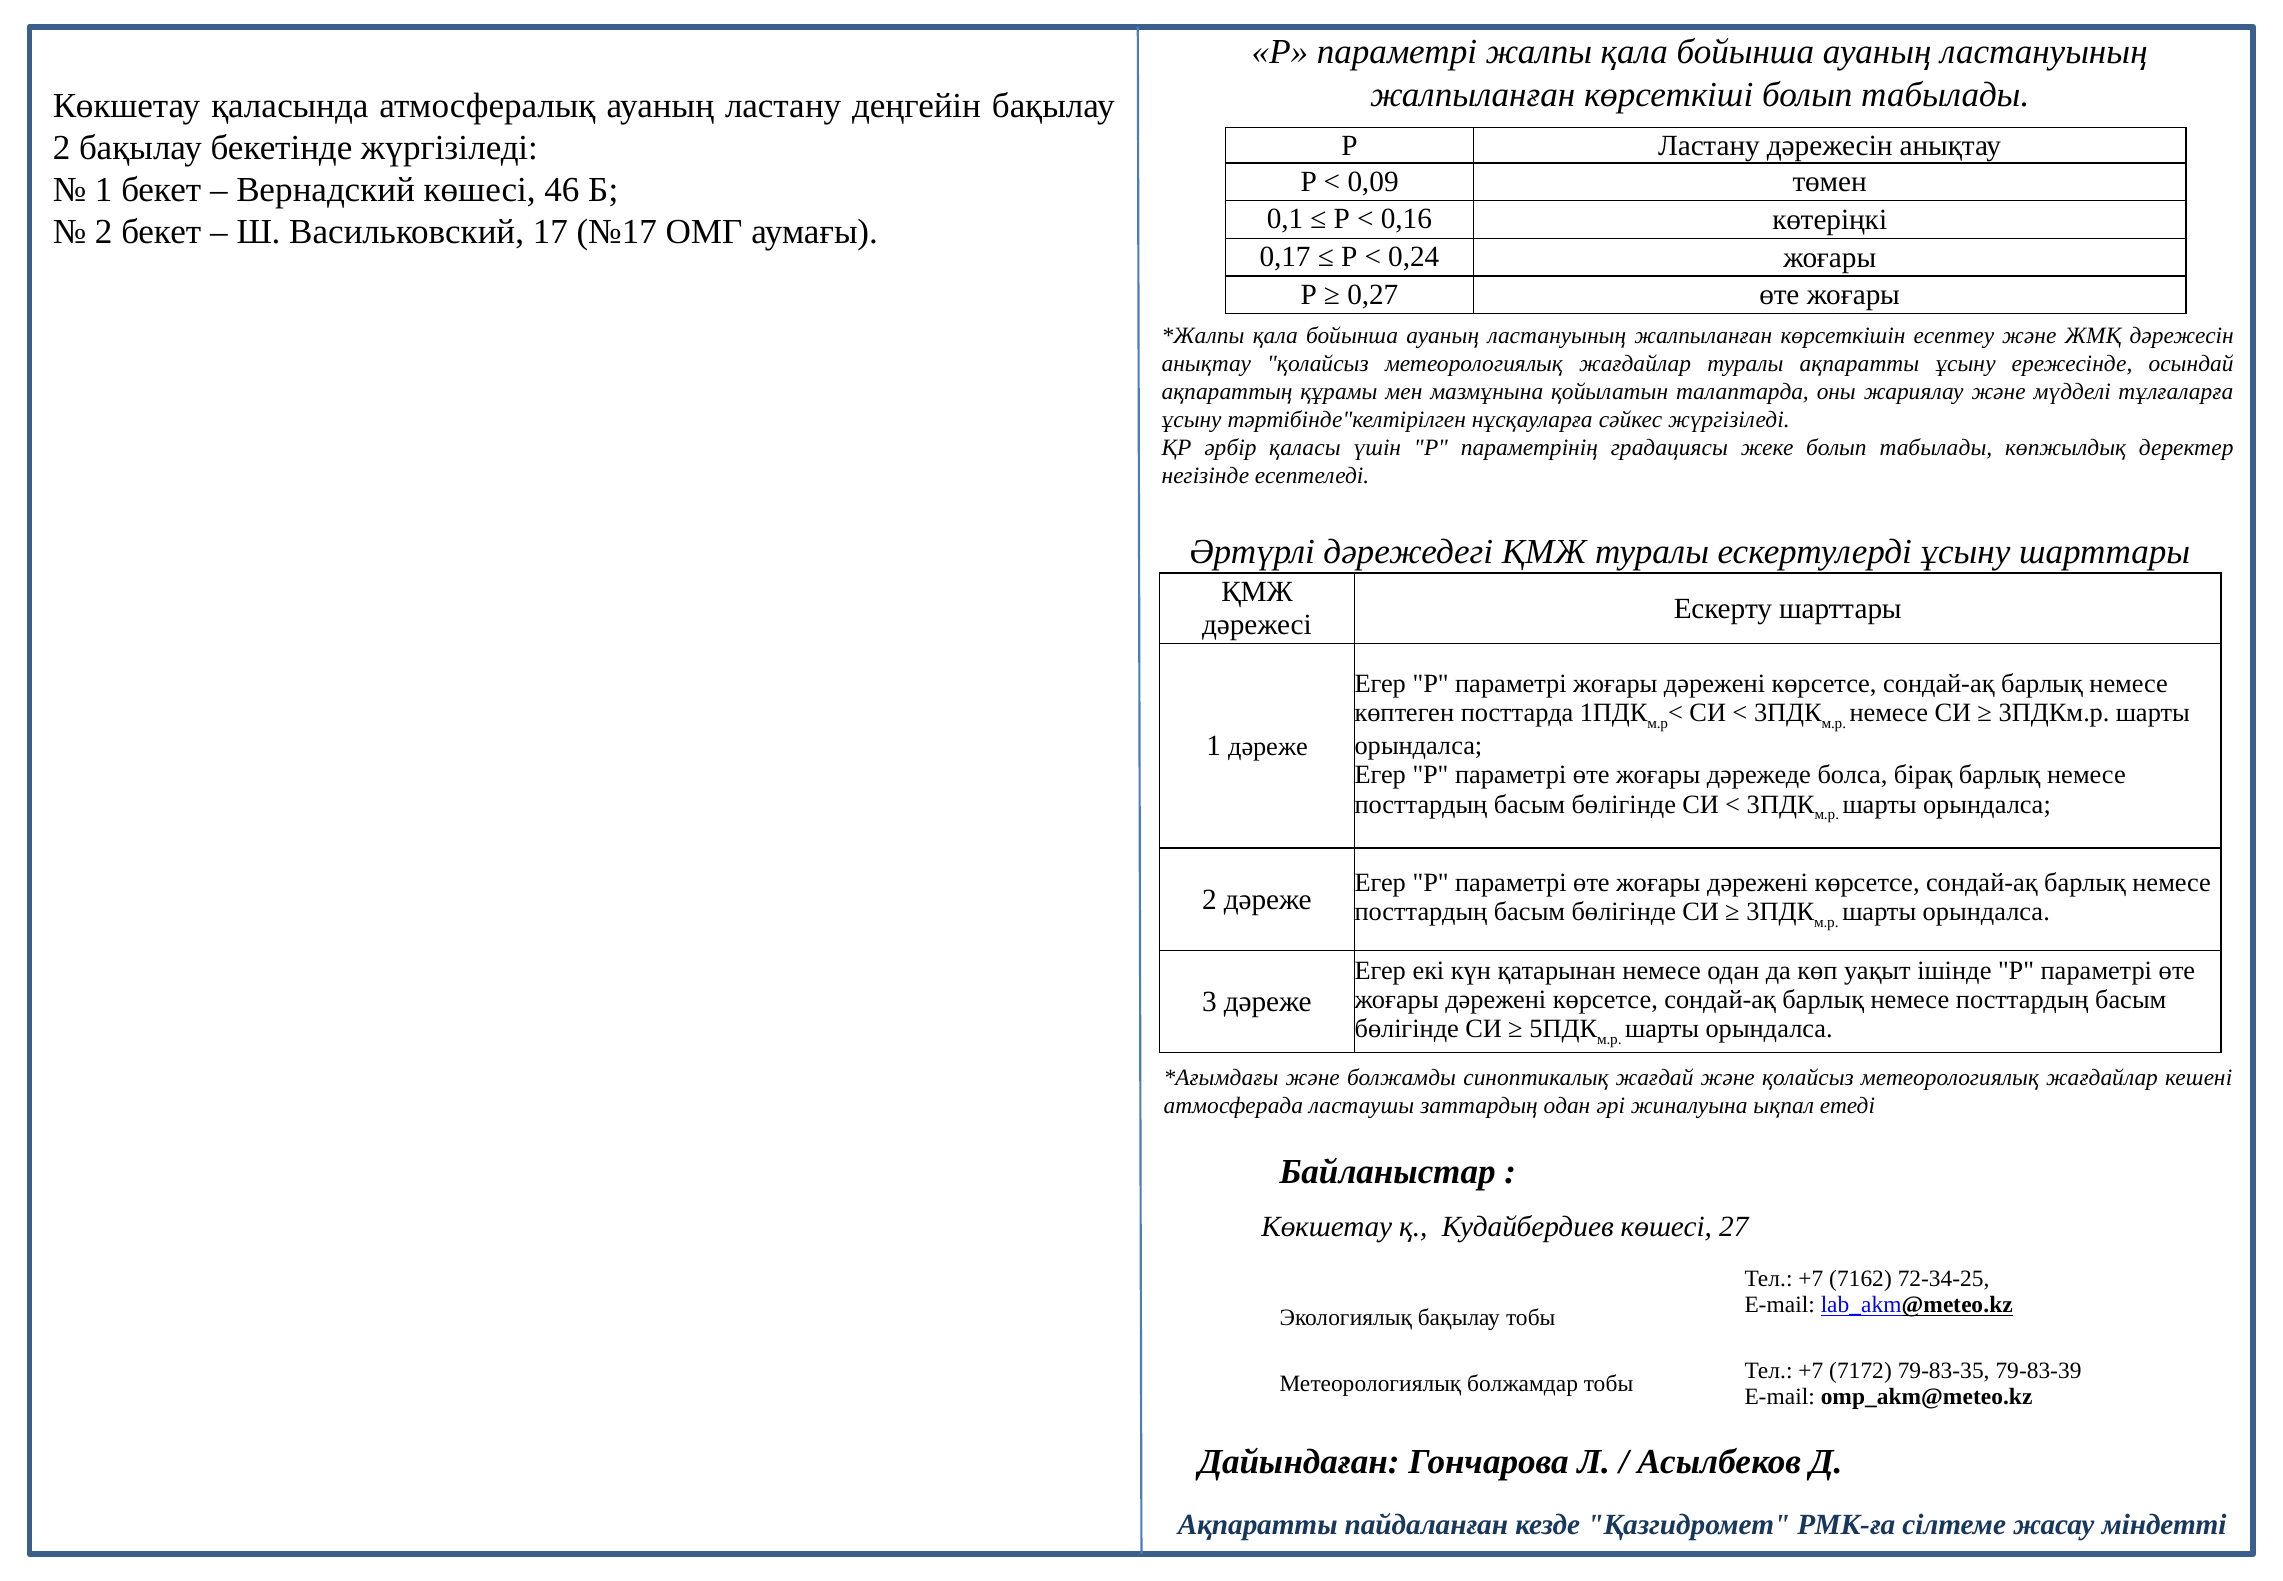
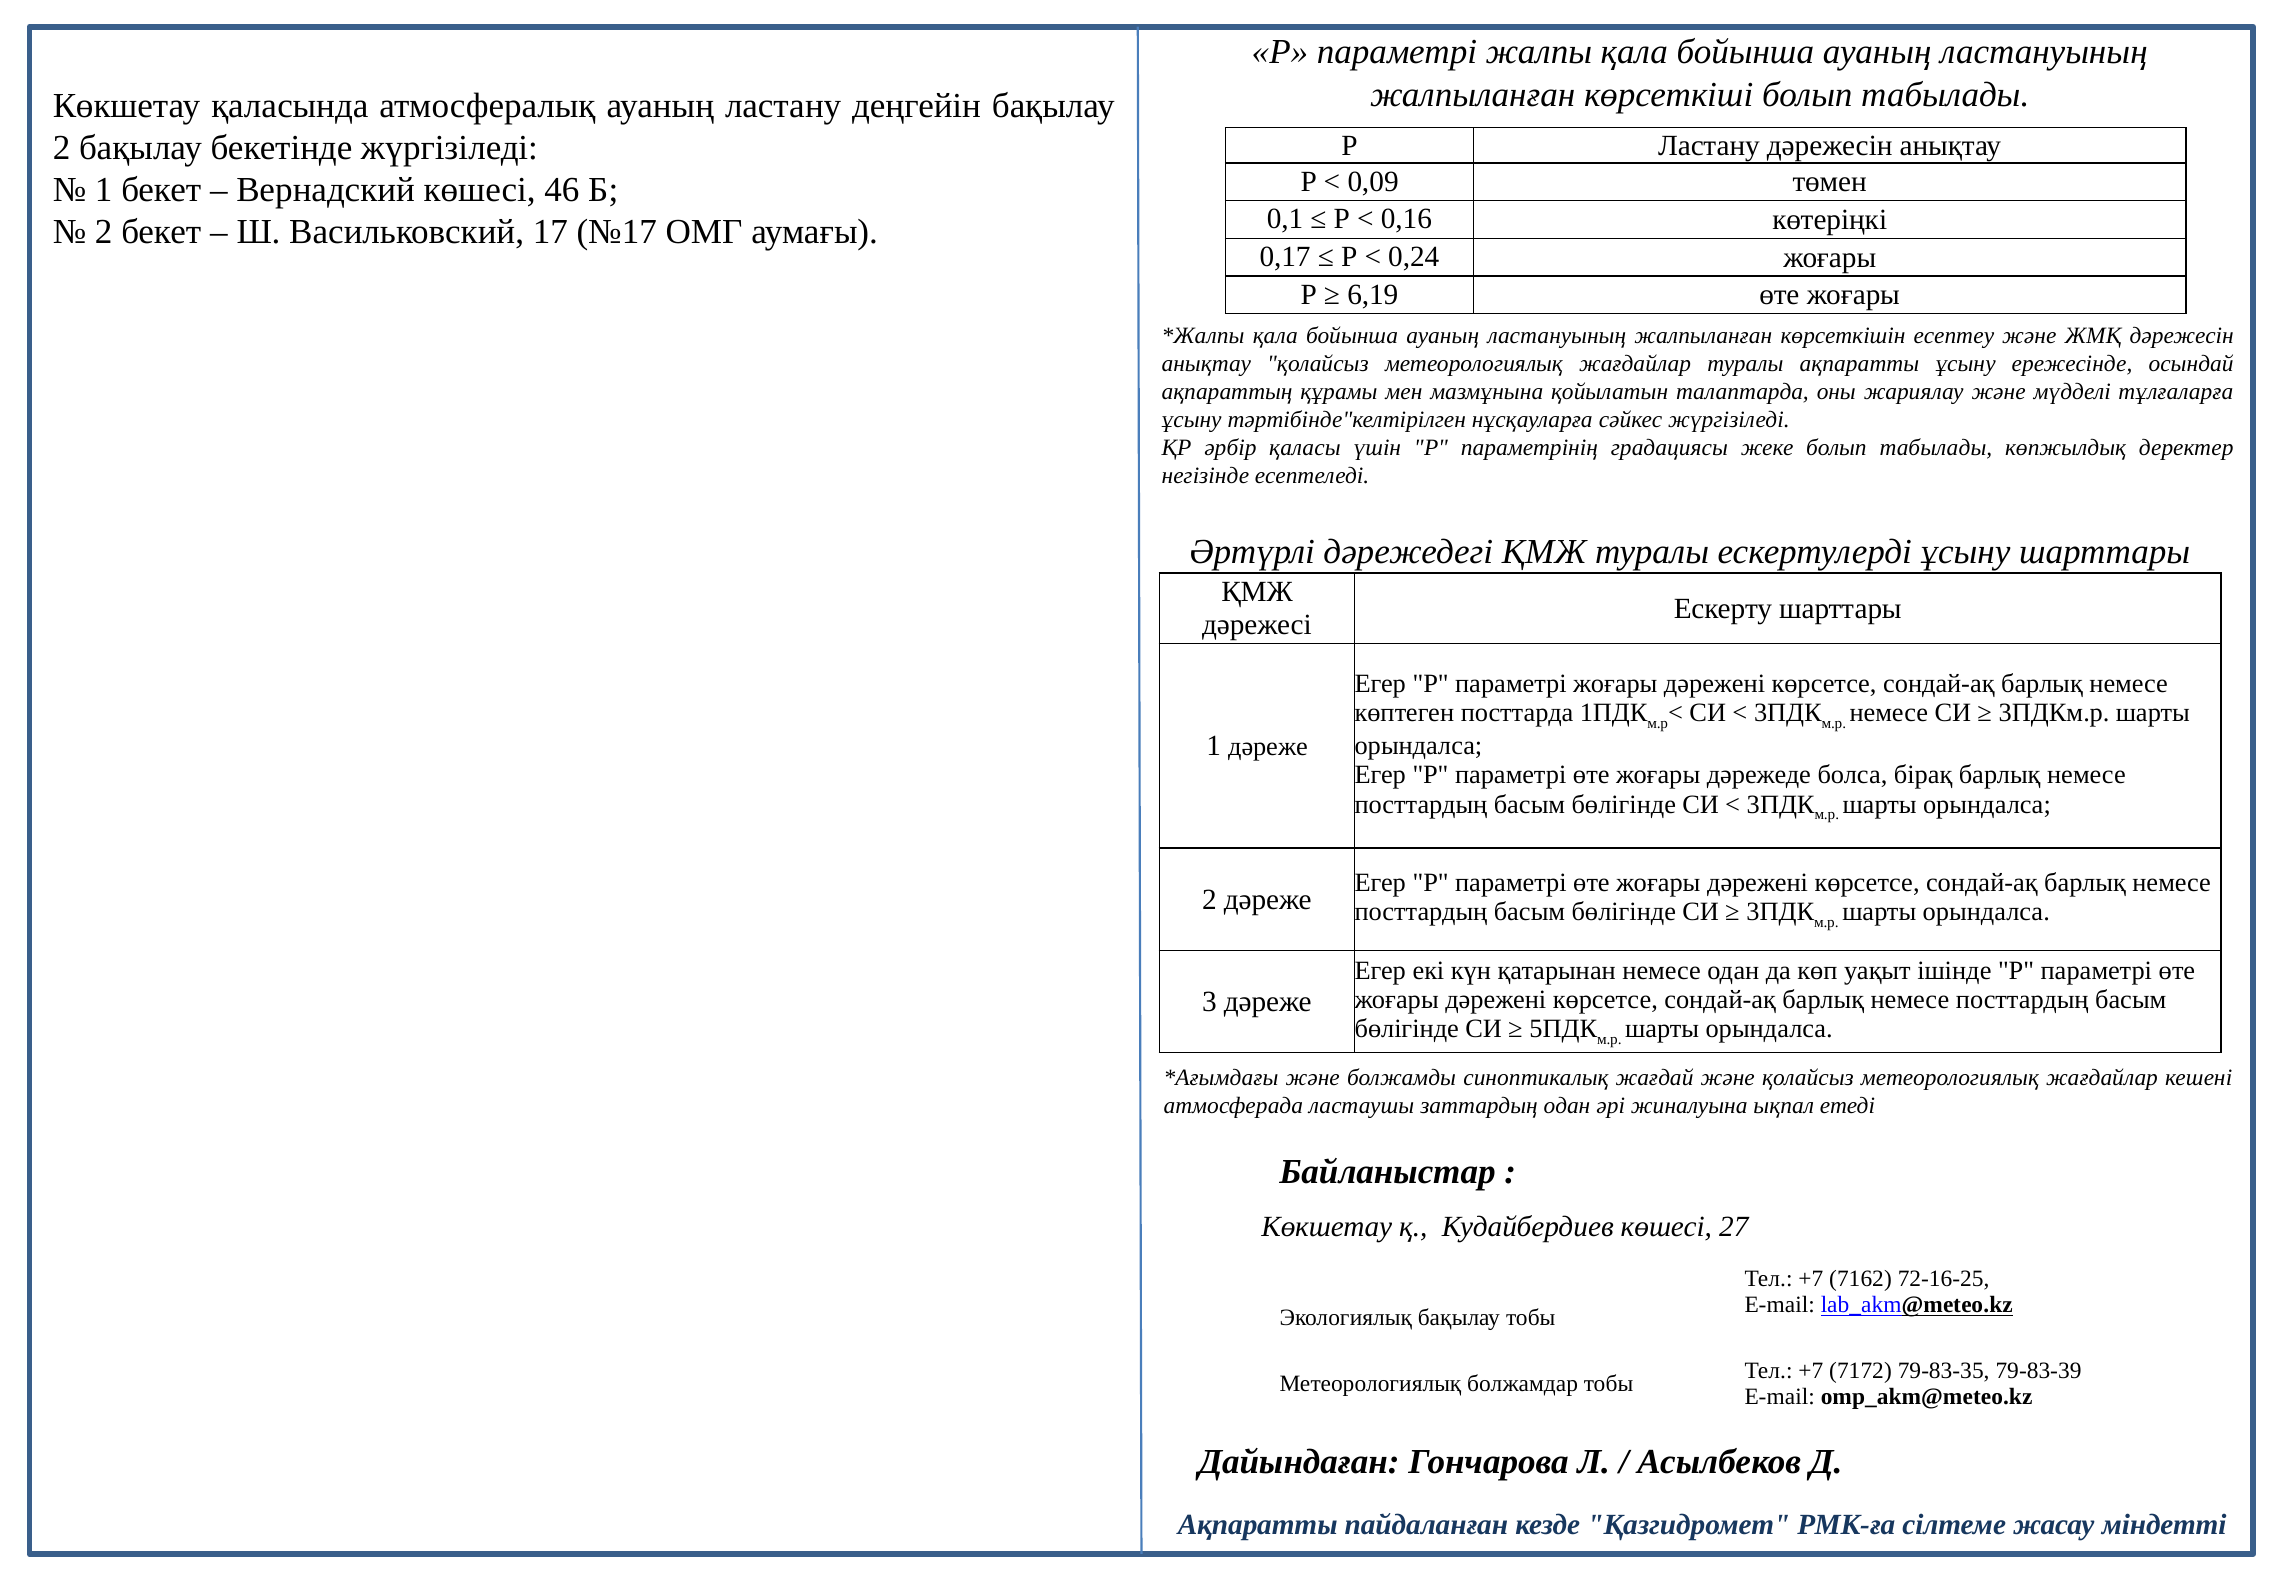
0,27: 0,27 -> 6,19
72-34-25: 72-34-25 -> 72-16-25
